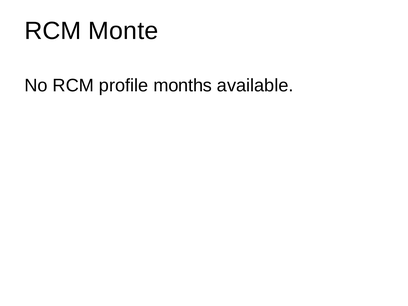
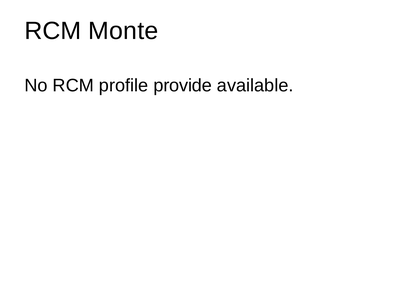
months: months -> provide
